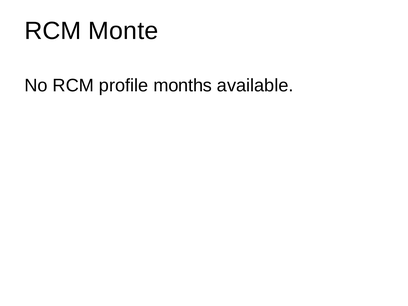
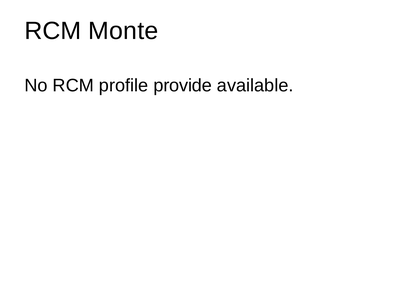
months: months -> provide
